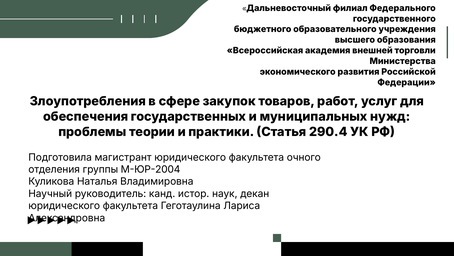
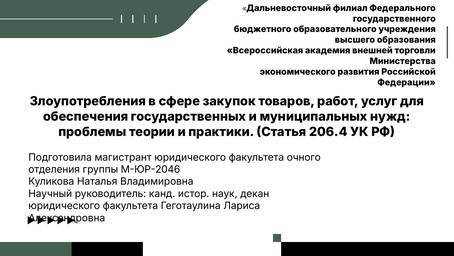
290.4: 290.4 -> 206.4
М-ЮР-2004: М-ЮР-2004 -> М-ЮР-2046
